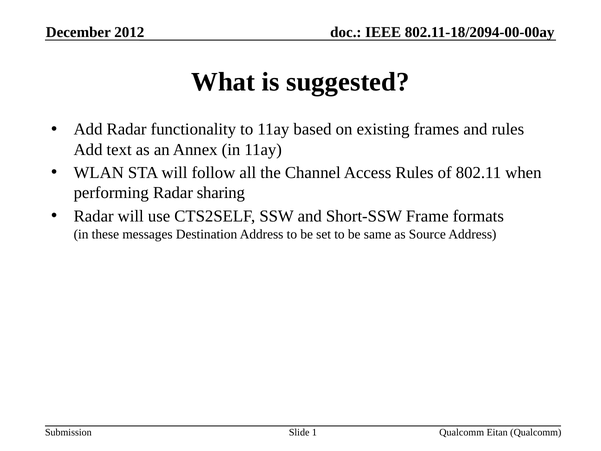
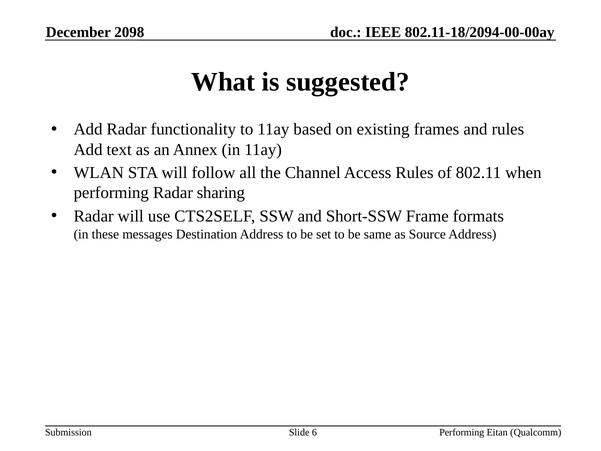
2012: 2012 -> 2098
1: 1 -> 6
Qualcomm at (462, 432): Qualcomm -> Performing
